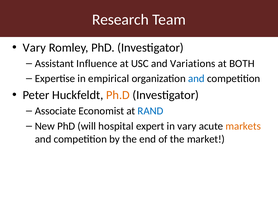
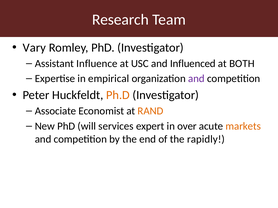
Variations: Variations -> Influenced
and at (196, 79) colour: blue -> purple
RAND colour: blue -> orange
hospital: hospital -> services
in vary: vary -> over
market: market -> rapidly
